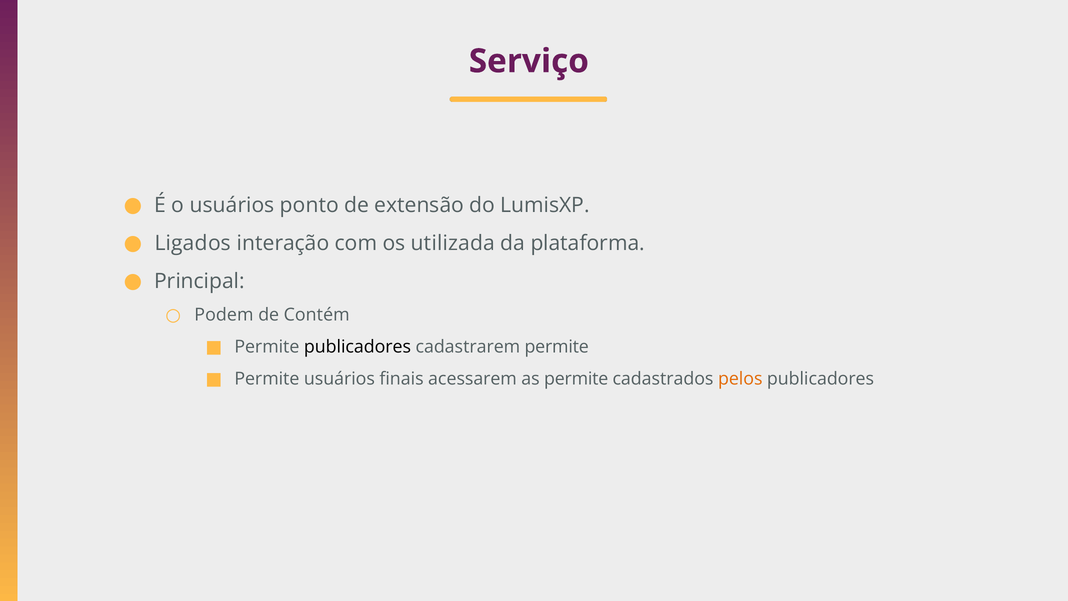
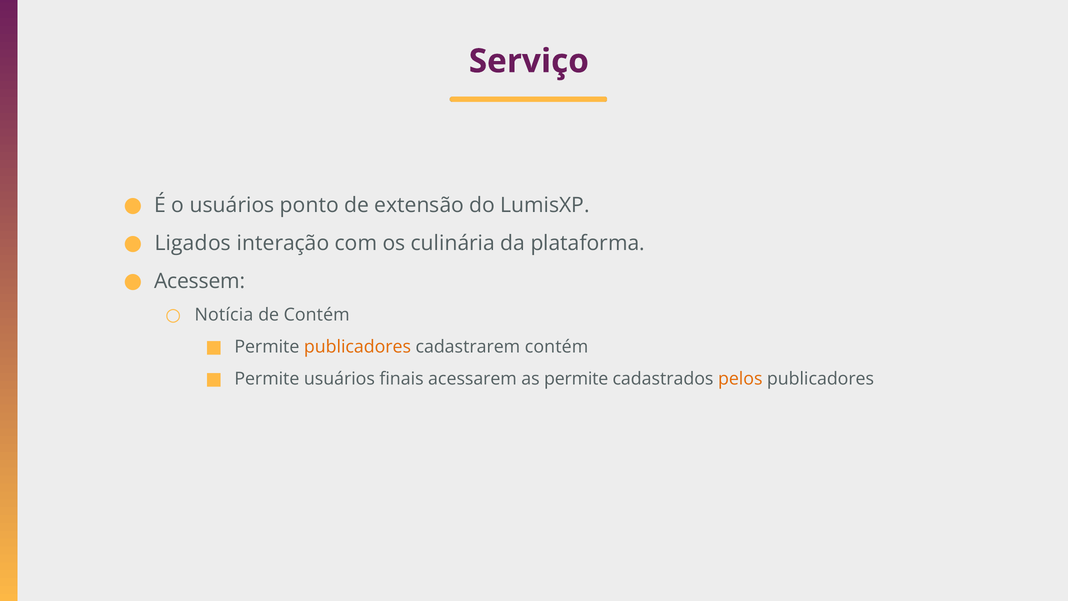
utilizada: utilizada -> culinária
Principal: Principal -> Acessem
Podem: Podem -> Notícia
publicadores at (357, 347) colour: black -> orange
cadastrarem permite: permite -> contém
